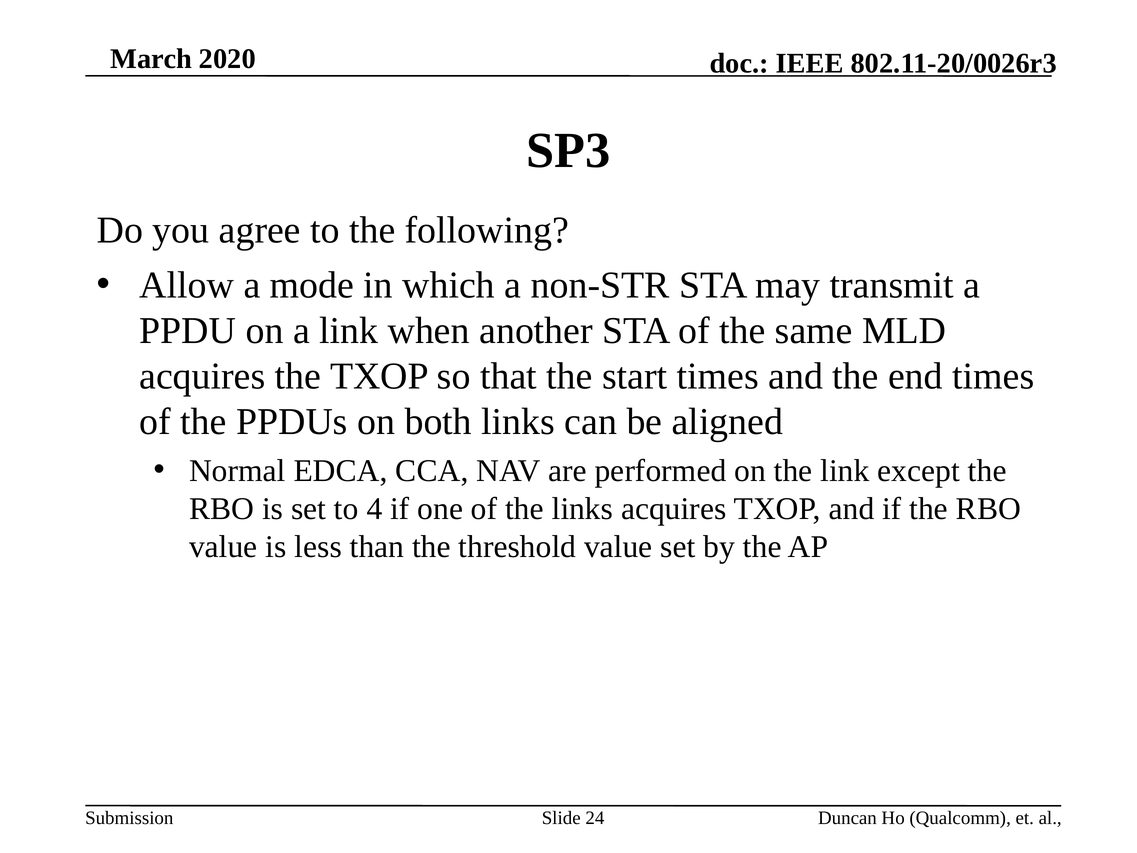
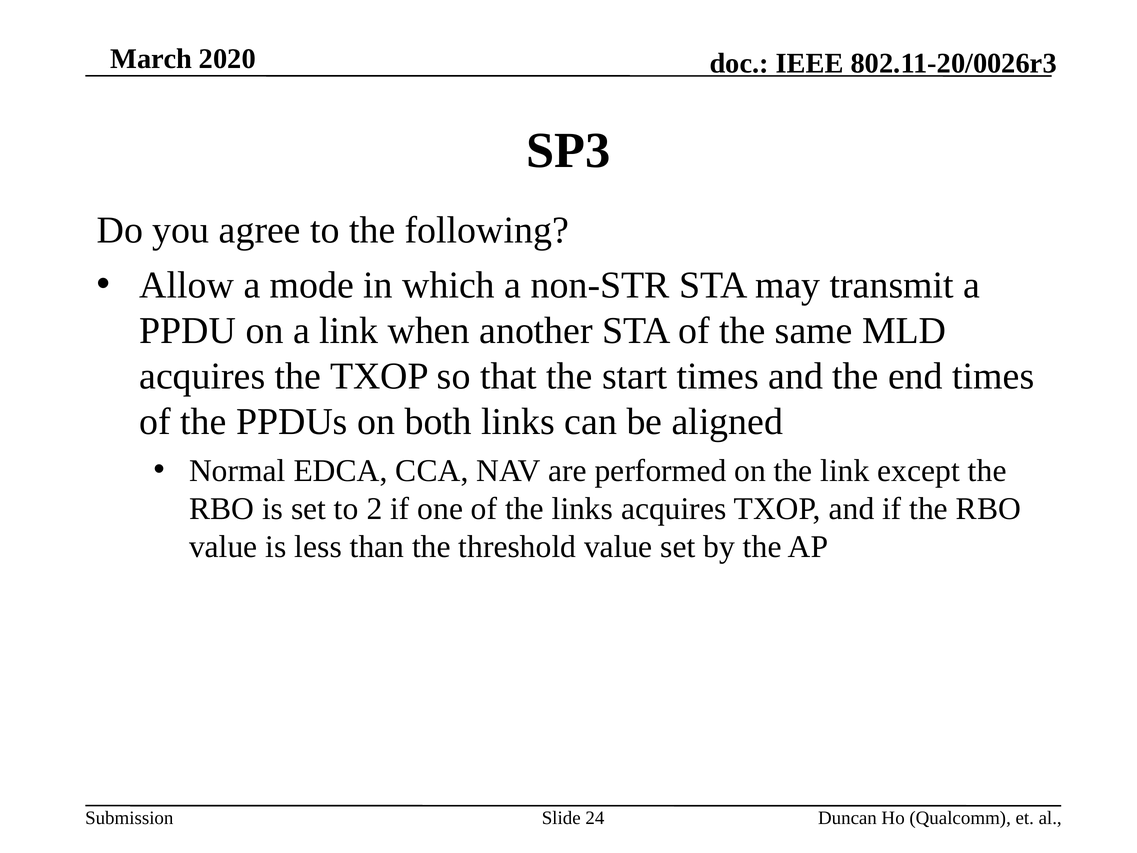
4: 4 -> 2
